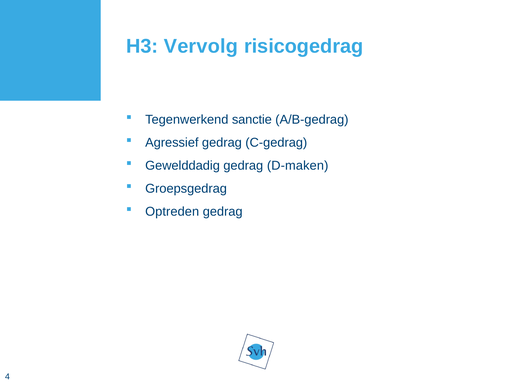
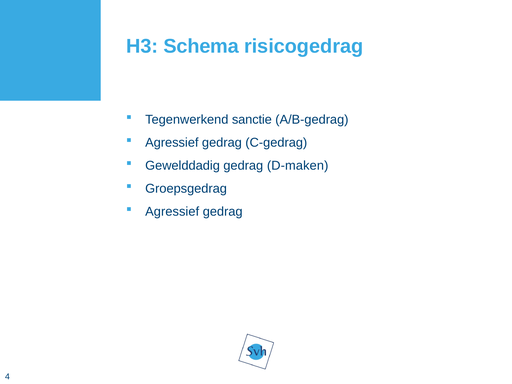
Vervolg: Vervolg -> Schema
Optreden at (172, 212): Optreden -> Agressief
